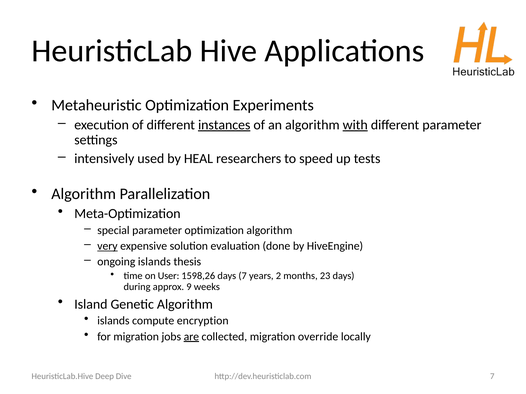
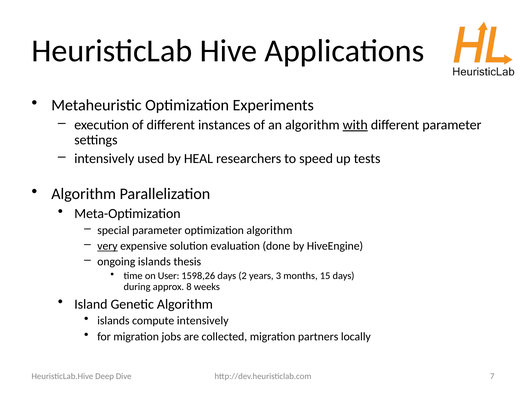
instances underline: present -> none
days 7: 7 -> 2
2: 2 -> 3
23: 23 -> 15
9: 9 -> 8
compute encryption: encryption -> intensively
are underline: present -> none
override: override -> partners
